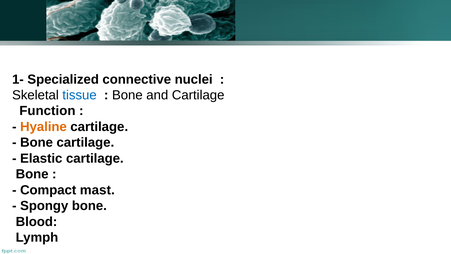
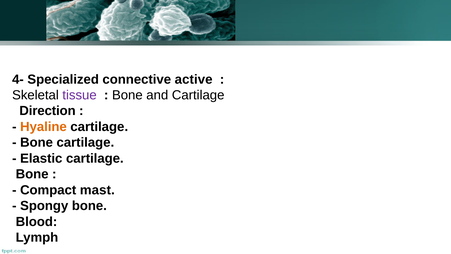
1-: 1- -> 4-
nuclei: nuclei -> active
tissue colour: blue -> purple
Function: Function -> Direction
